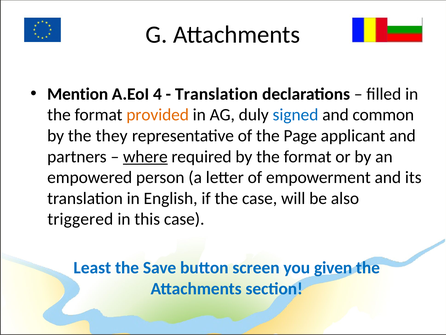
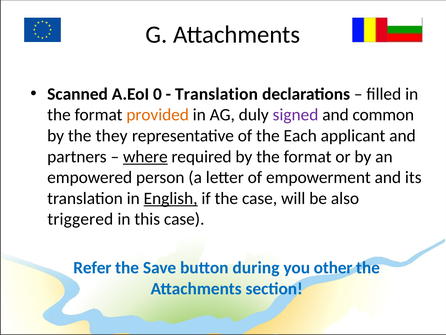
Mention: Mention -> Scanned
4: 4 -> 0
signed colour: blue -> purple
Page: Page -> Each
English underline: none -> present
Least: Least -> Refer
screen: screen -> during
given: given -> other
